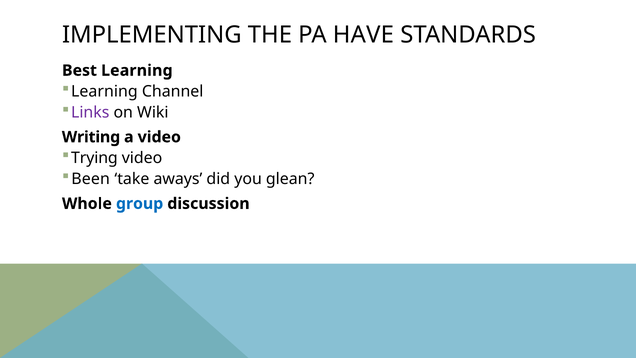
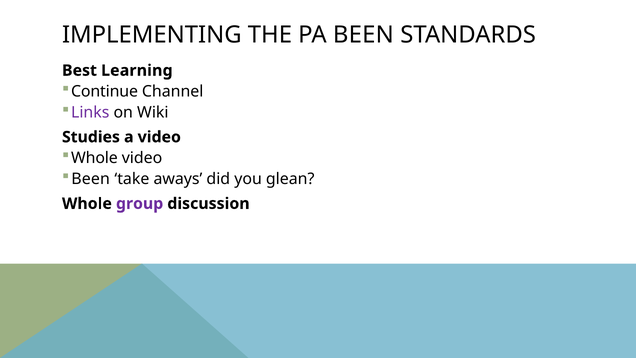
PA HAVE: HAVE -> BEEN
Learning at (104, 92): Learning -> Continue
Writing: Writing -> Studies
Trying at (94, 158): Trying -> Whole
group colour: blue -> purple
